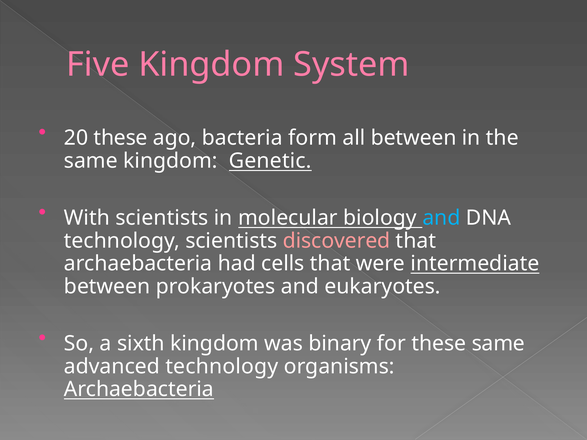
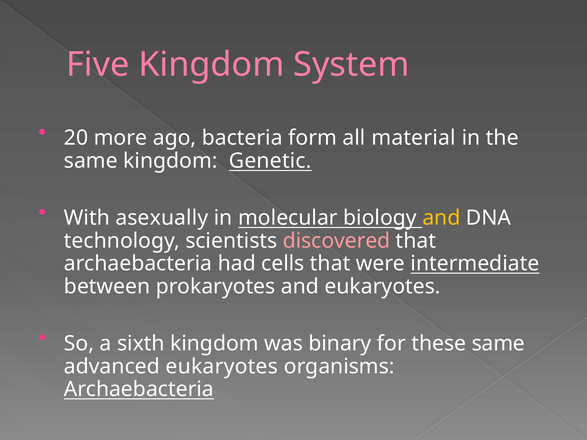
20 these: these -> more
all between: between -> material
With scientists: scientists -> asexually
and at (441, 218) colour: light blue -> yellow
advanced technology: technology -> eukaryotes
